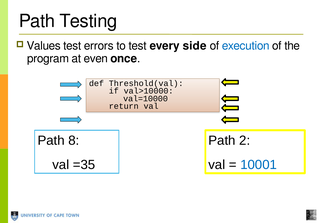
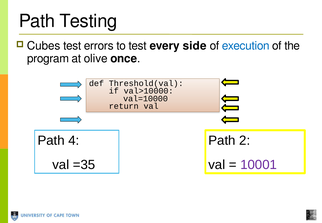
Values: Values -> Cubes
even: even -> olive
8: 8 -> 4
10001 colour: blue -> purple
